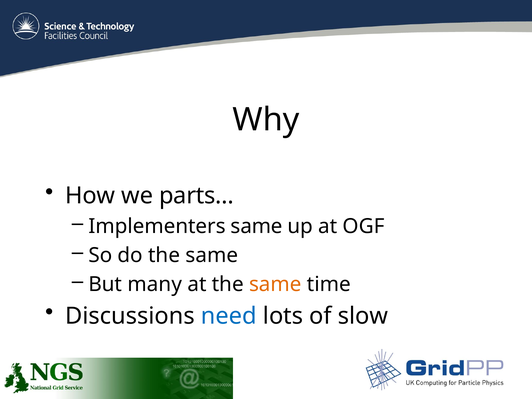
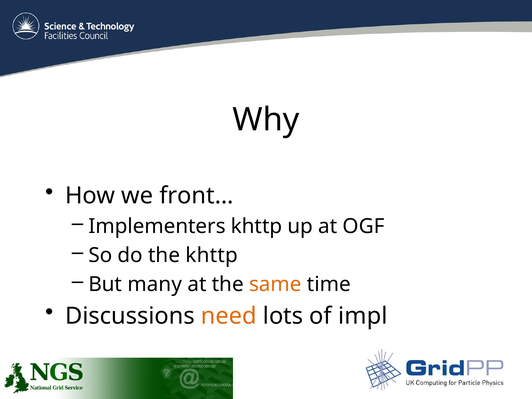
parts…: parts… -> front…
Implementers same: same -> khttp
do the same: same -> khttp
need colour: blue -> orange
slow: slow -> impl
